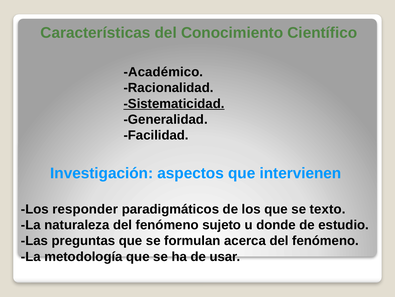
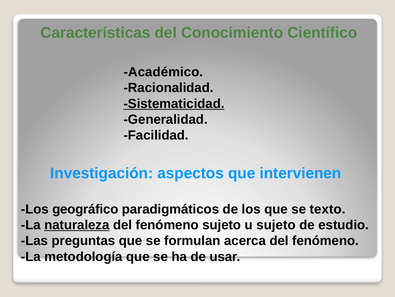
responder: responder -> geográfico
naturaleza underline: none -> present
u donde: donde -> sujeto
